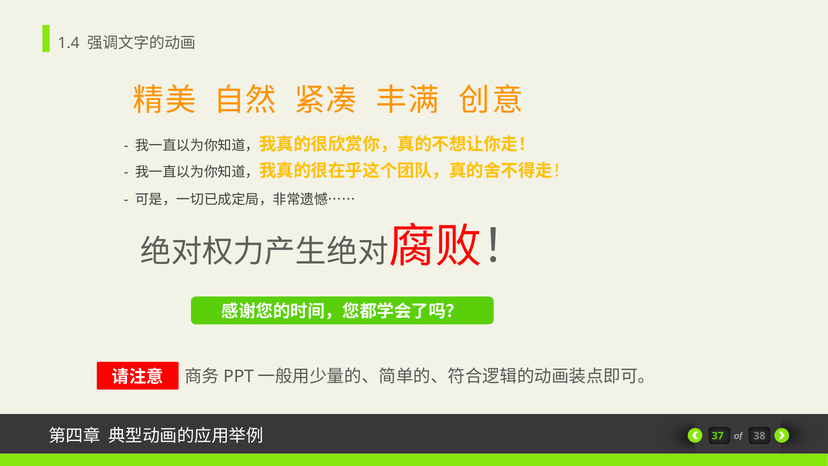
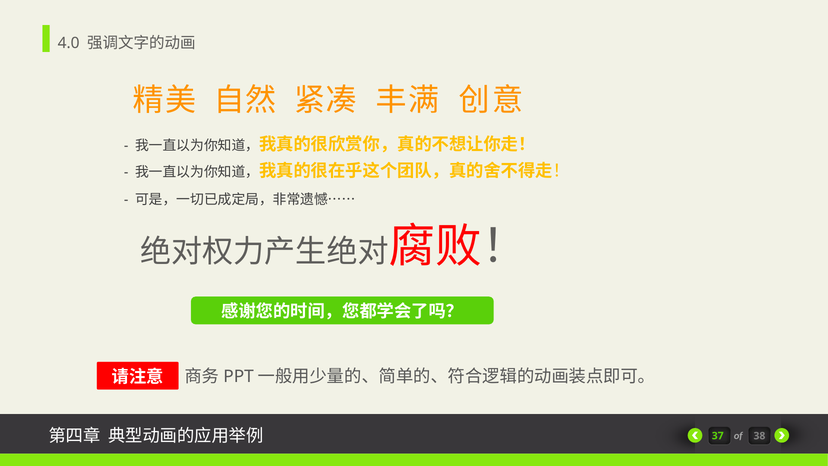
1.4: 1.4 -> 4.0
